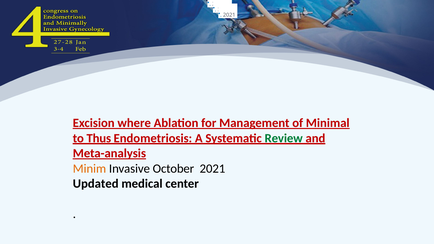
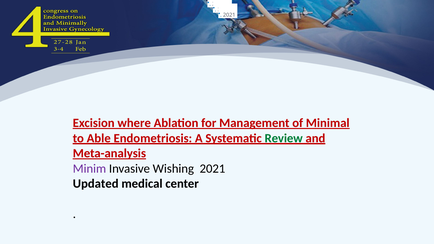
Thus: Thus -> Able
Minim colour: orange -> purple
October: October -> Wishing
